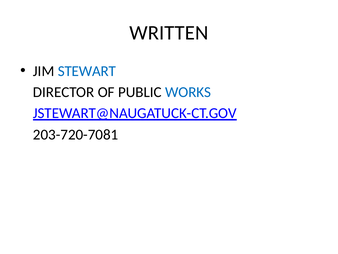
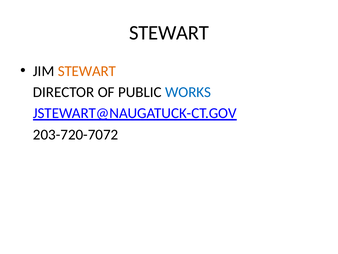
WRITTEN at (169, 33): WRITTEN -> STEWART
STEWART at (87, 71) colour: blue -> orange
203-720-7081: 203-720-7081 -> 203-720-7072
